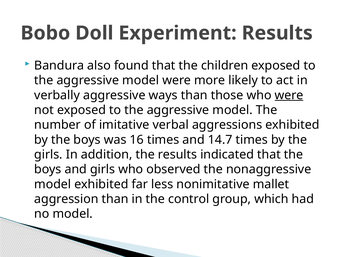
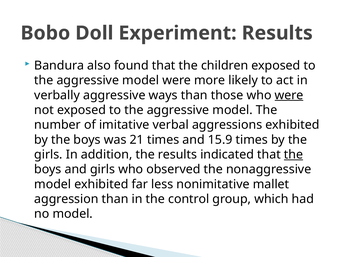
16: 16 -> 21
14.7: 14.7 -> 15.9
the at (294, 155) underline: none -> present
